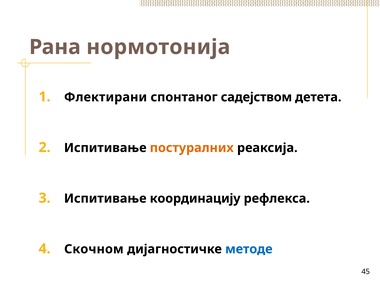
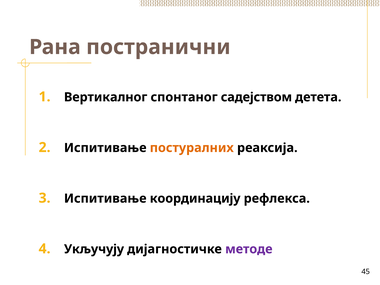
нормотонија: нормотонија -> постранични
Флектирани: Флектирани -> Вертикалног
Скочном: Скочном -> Укључују
методе colour: blue -> purple
